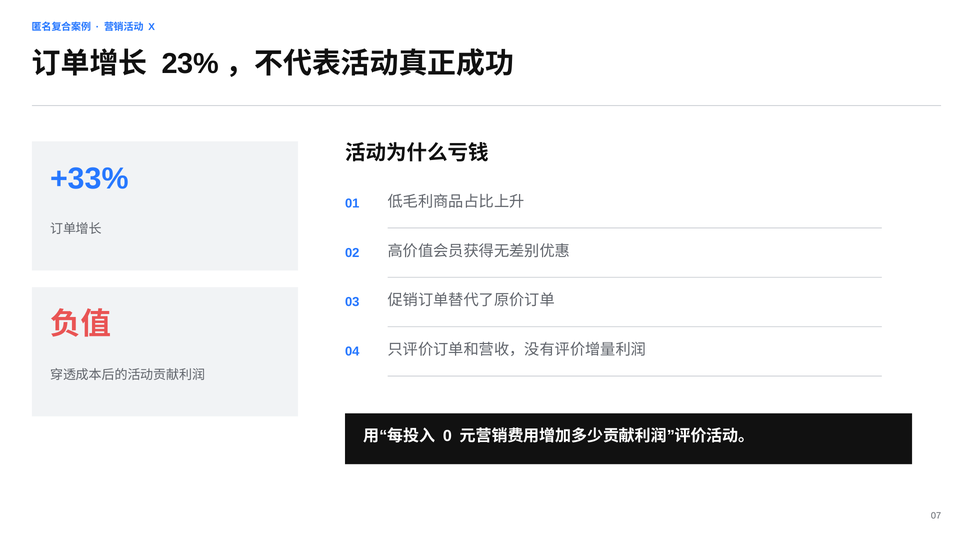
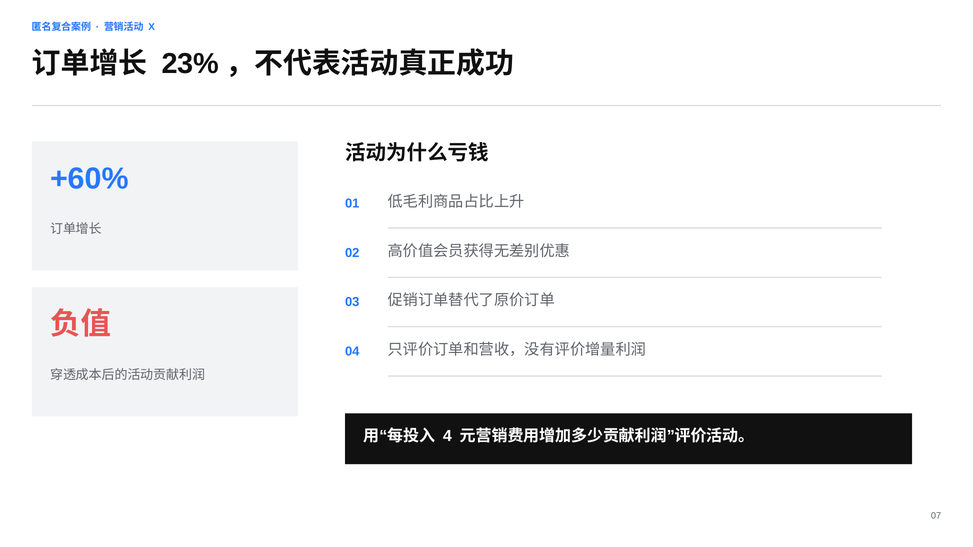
+33%: +33% -> +60%
0: 0 -> 4
